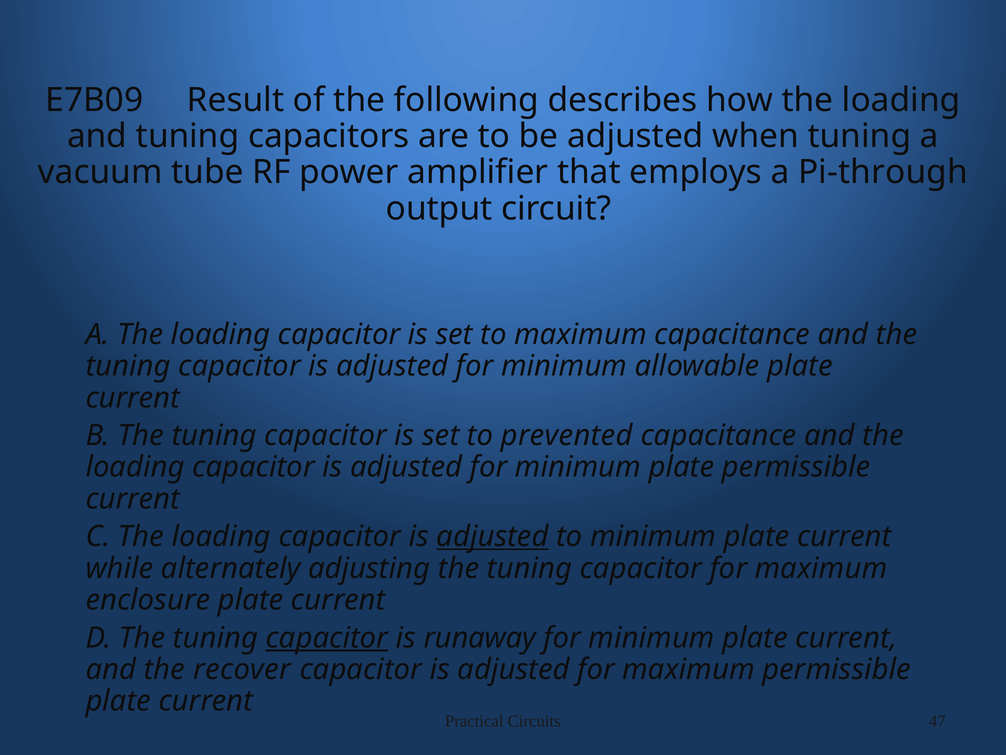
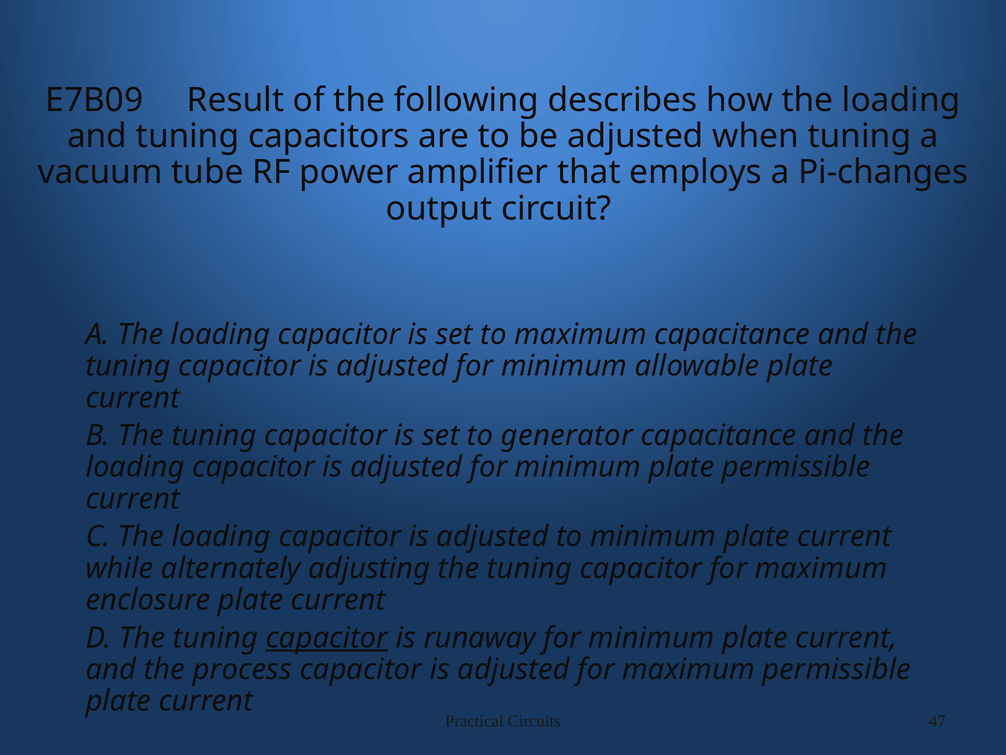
Pi-through: Pi-through -> Pi-changes
prevented: prevented -> generator
adjusted at (492, 536) underline: present -> none
recover: recover -> process
